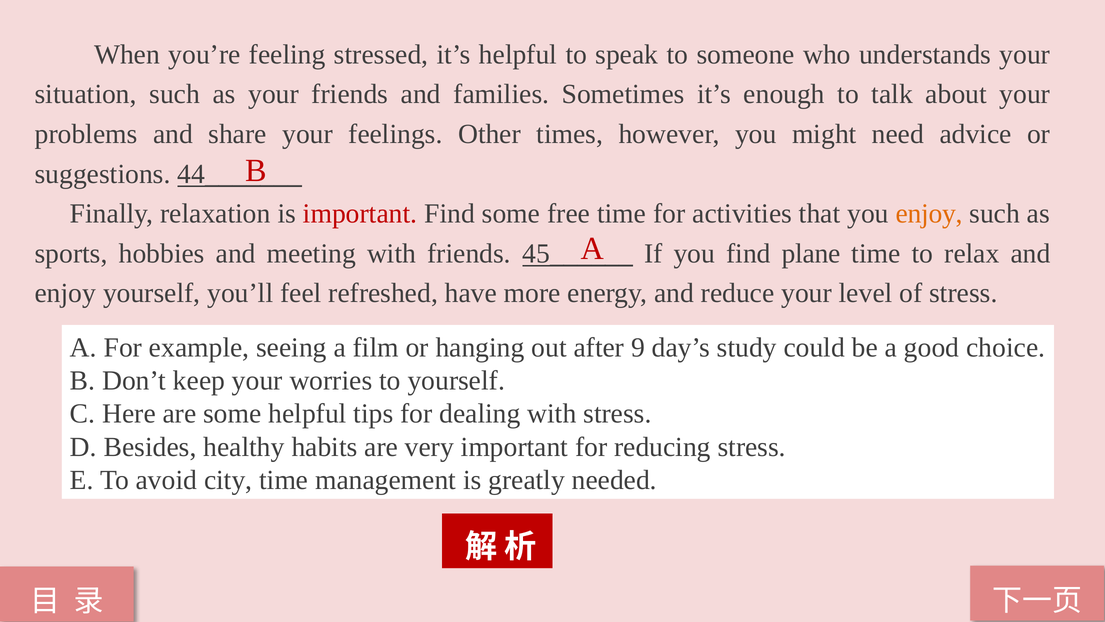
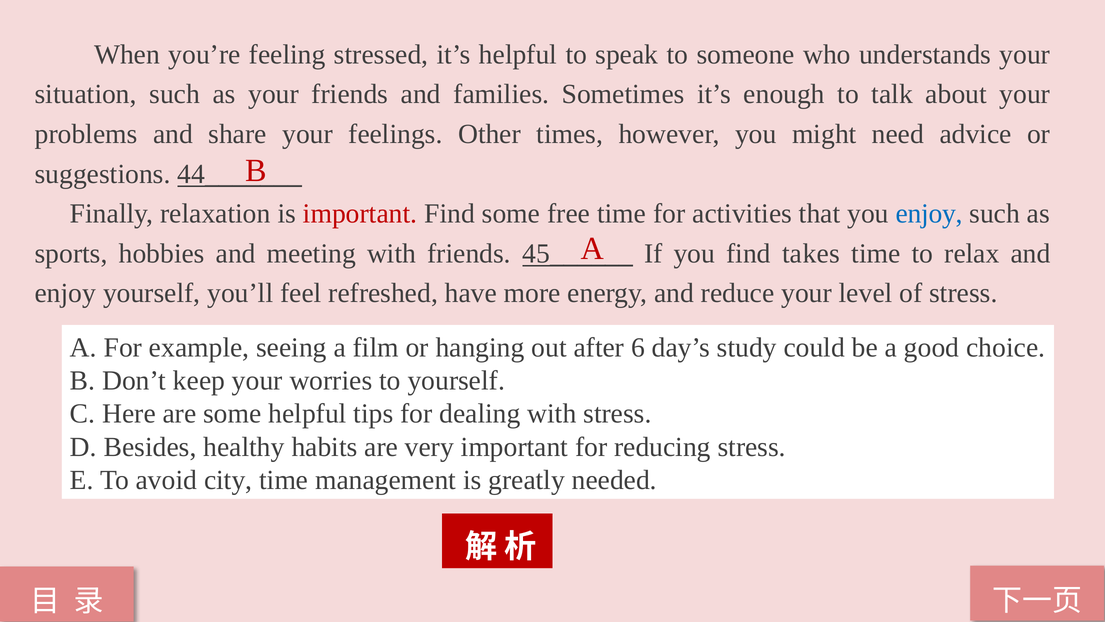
enjoy at (929, 214) colour: orange -> blue
plane: plane -> takes
9: 9 -> 6
